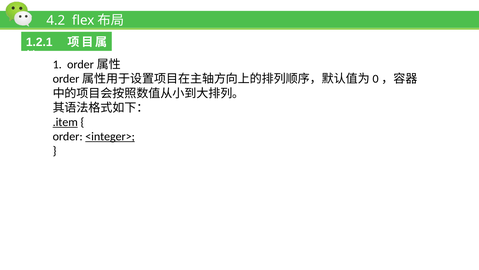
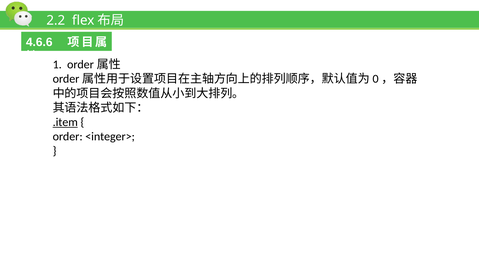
4.2: 4.2 -> 2.2
1.2.1: 1.2.1 -> 4.6.6
<integer> underline: present -> none
